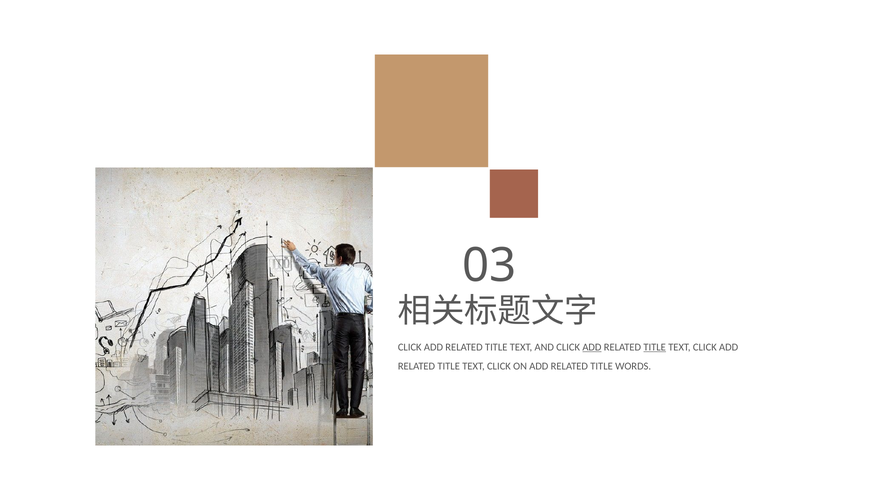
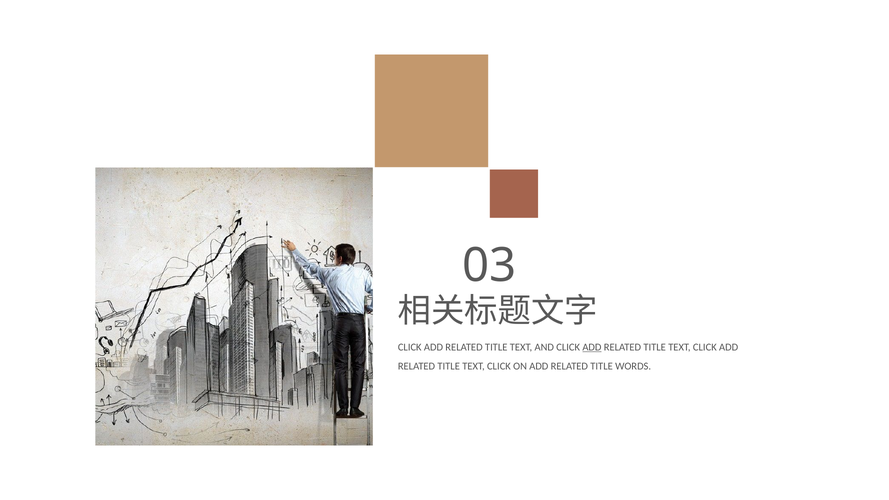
TITLE at (655, 347) underline: present -> none
